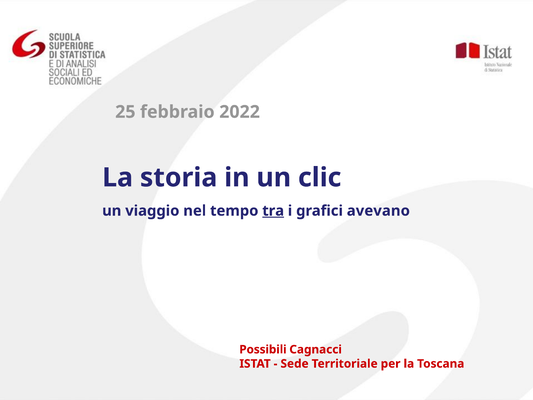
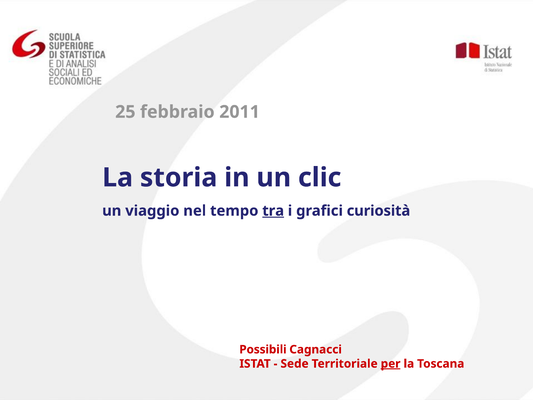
2022: 2022 -> 2011
avevano: avevano -> curiosità
per underline: none -> present
